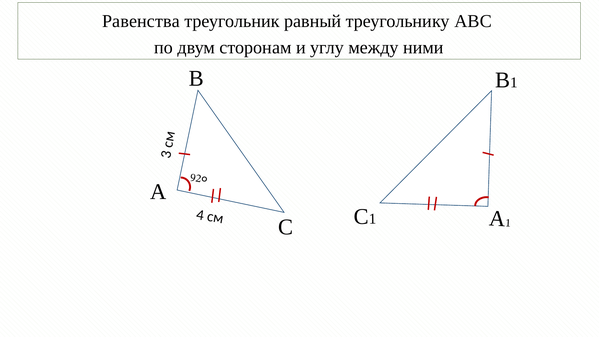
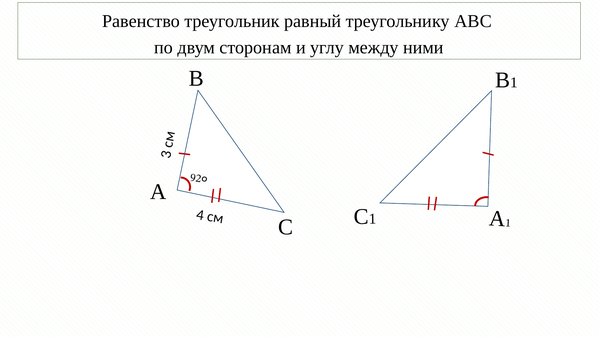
Равенства: Равенства -> Равенство
